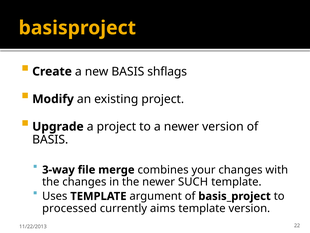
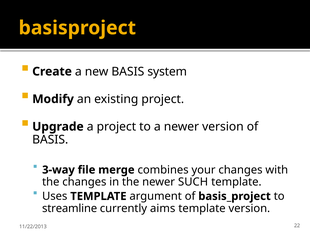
shflags: shflags -> system
processed: processed -> streamline
